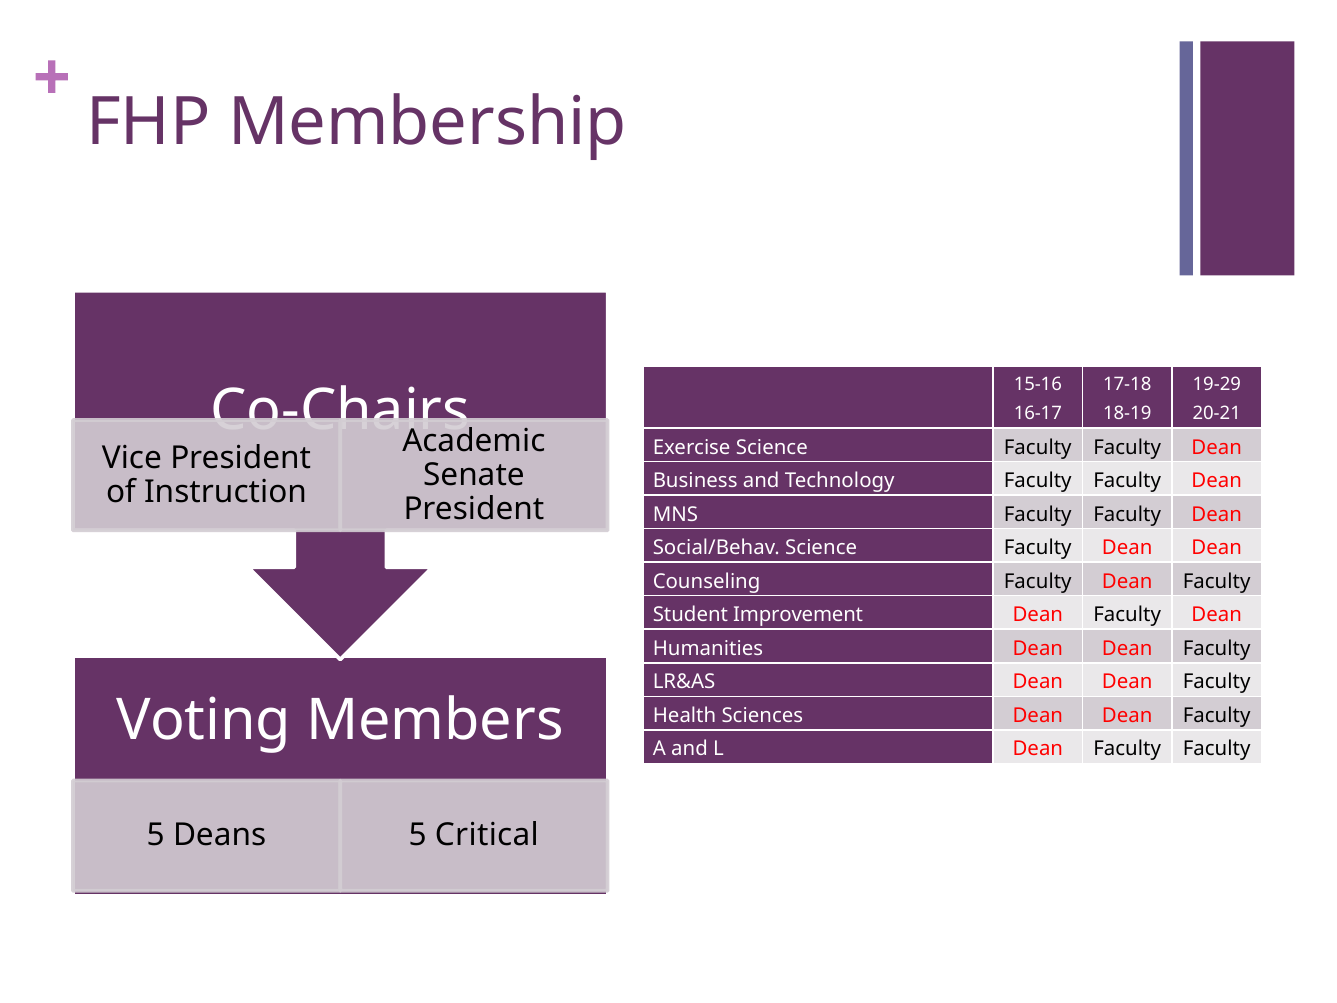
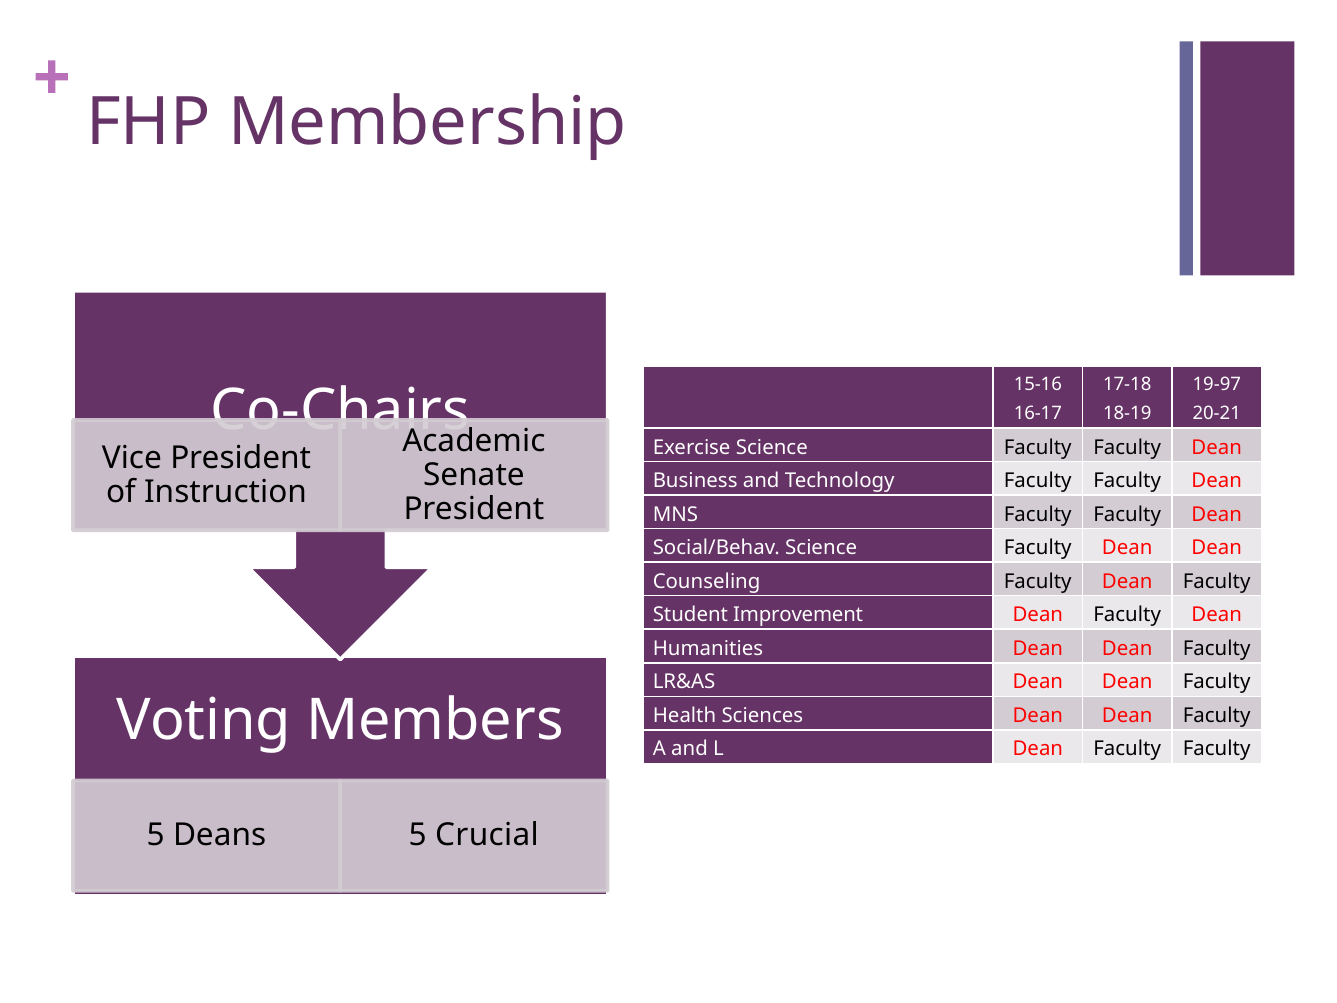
19-29: 19-29 -> 19-97
Critical: Critical -> Crucial
